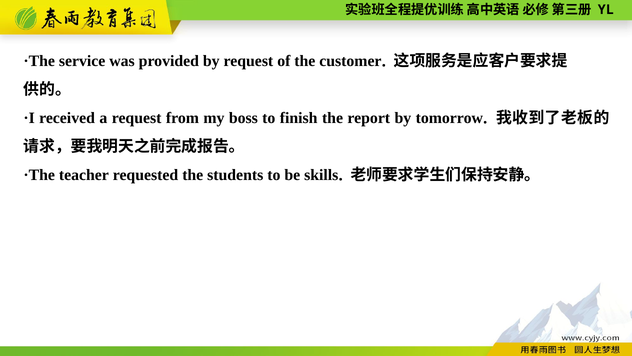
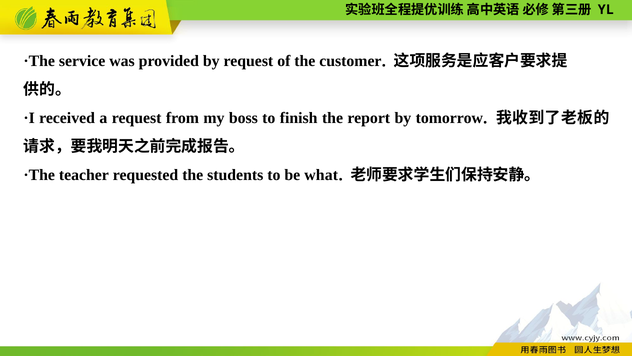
skills: skills -> what
